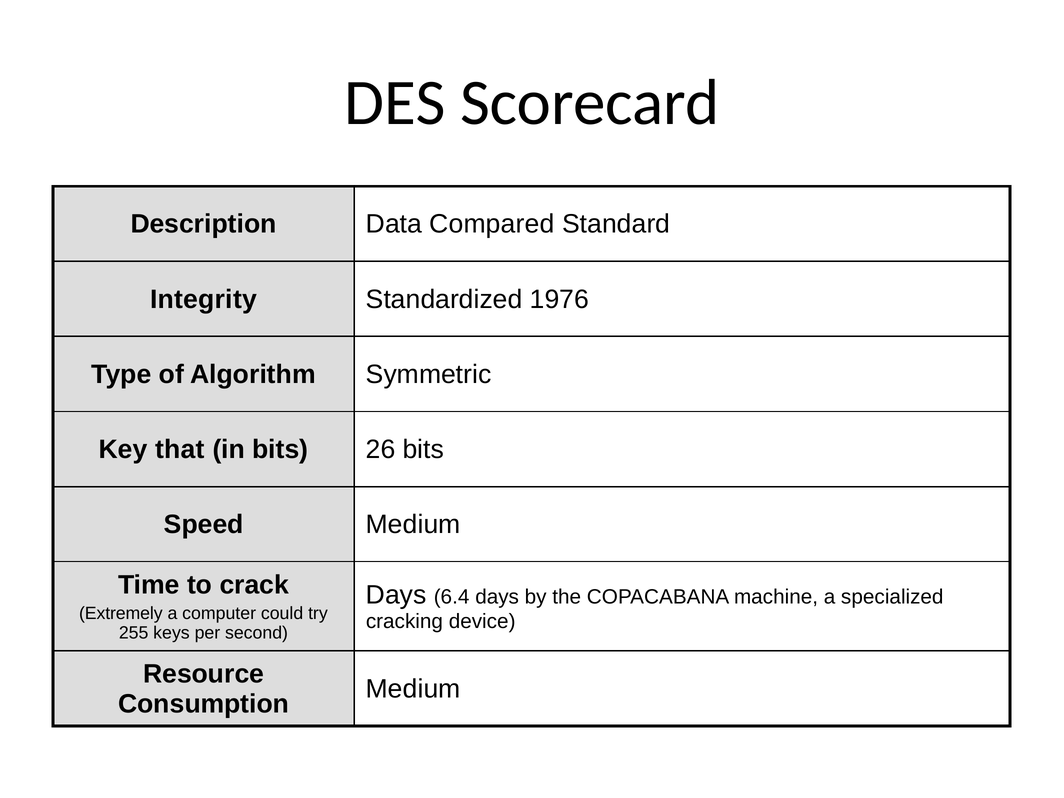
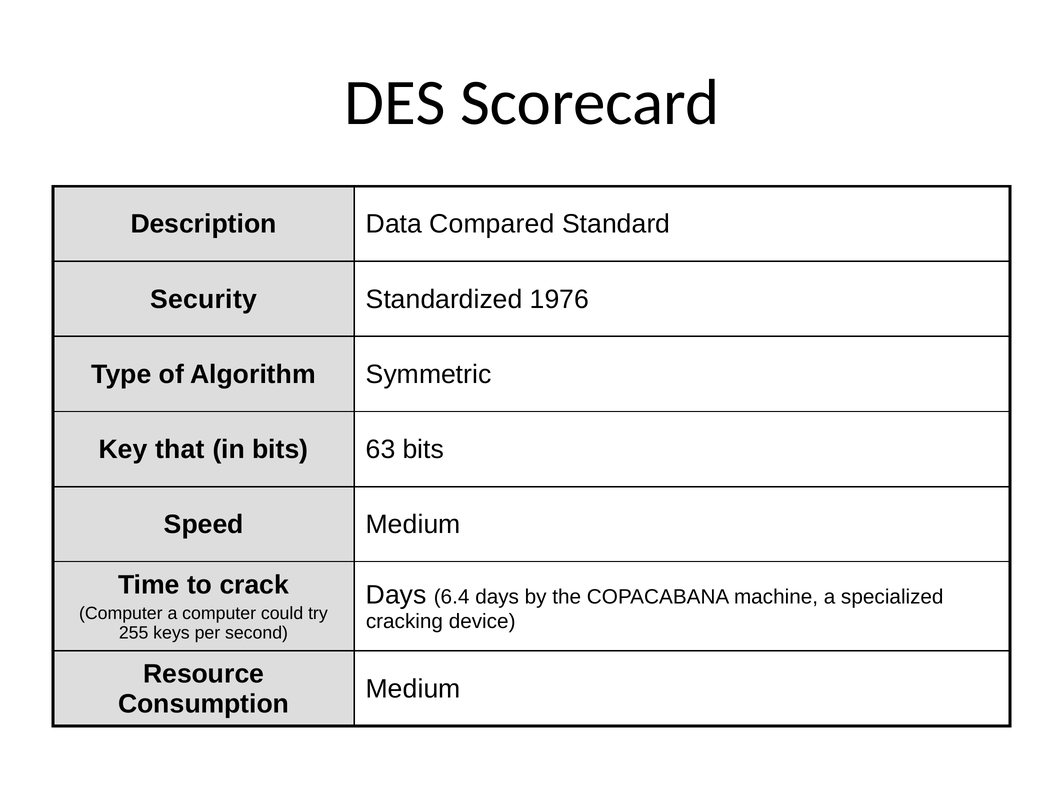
Integrity: Integrity -> Security
26: 26 -> 63
Extremely at (121, 613): Extremely -> Computer
